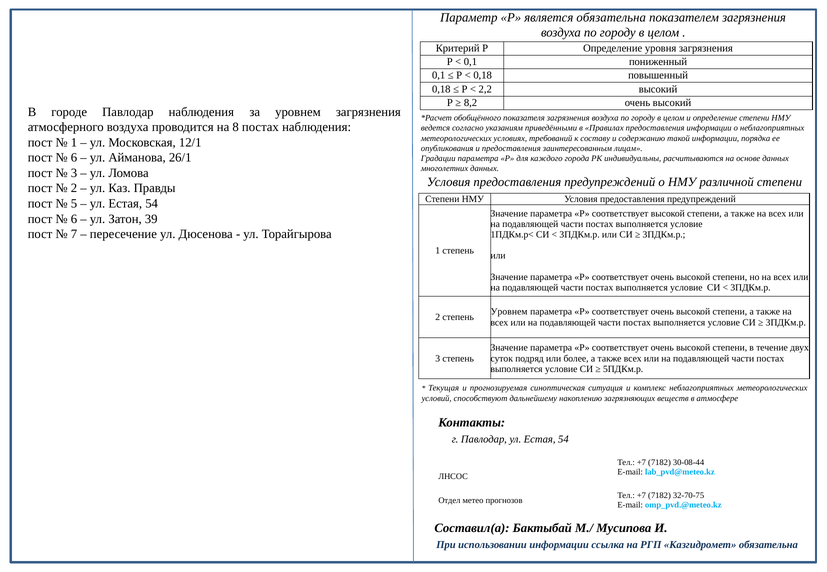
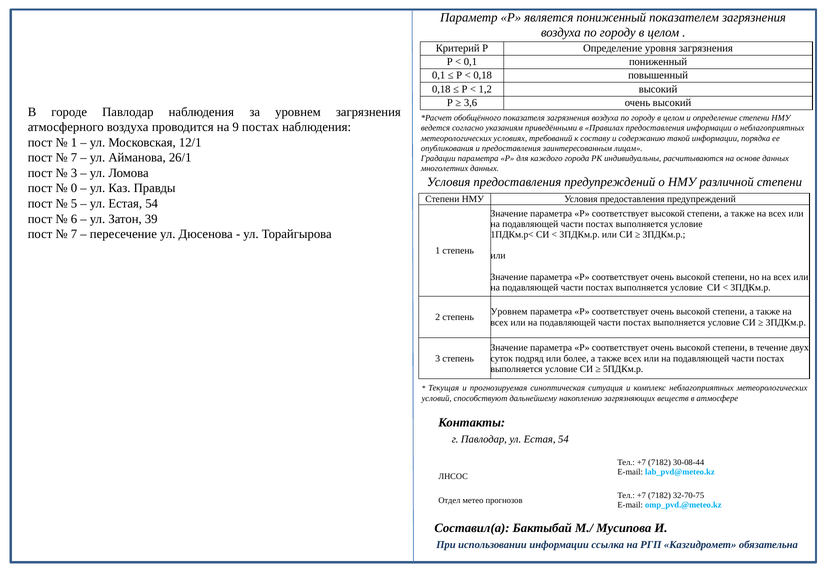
является обязательна: обязательна -> пониженный
2,2: 2,2 -> 1,2
8,2: 8,2 -> 3,6
8: 8 -> 9
6 at (74, 158): 6 -> 7
2 at (74, 188): 2 -> 0
